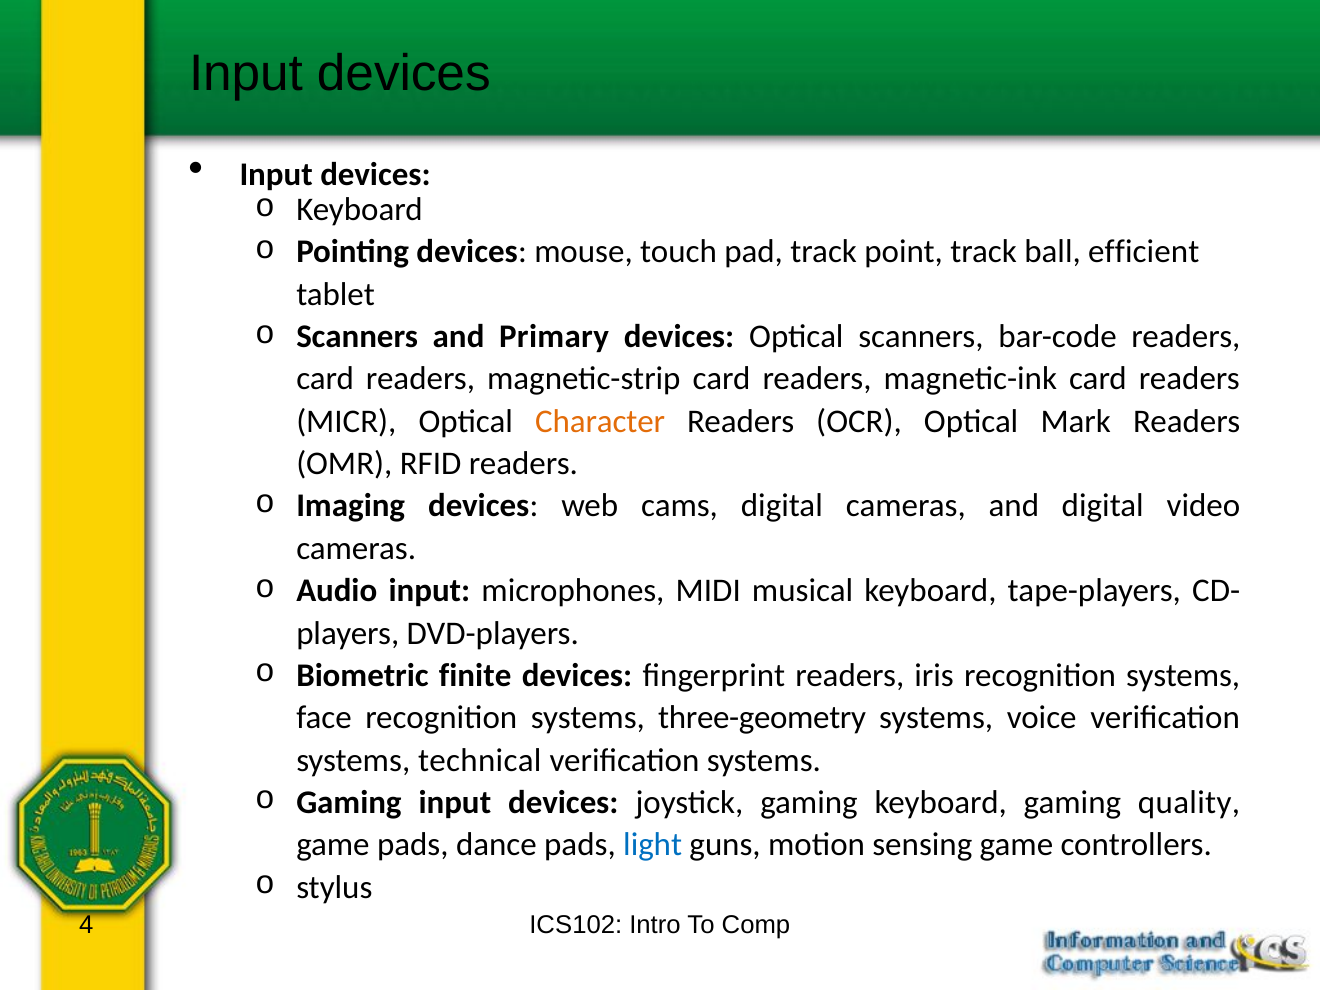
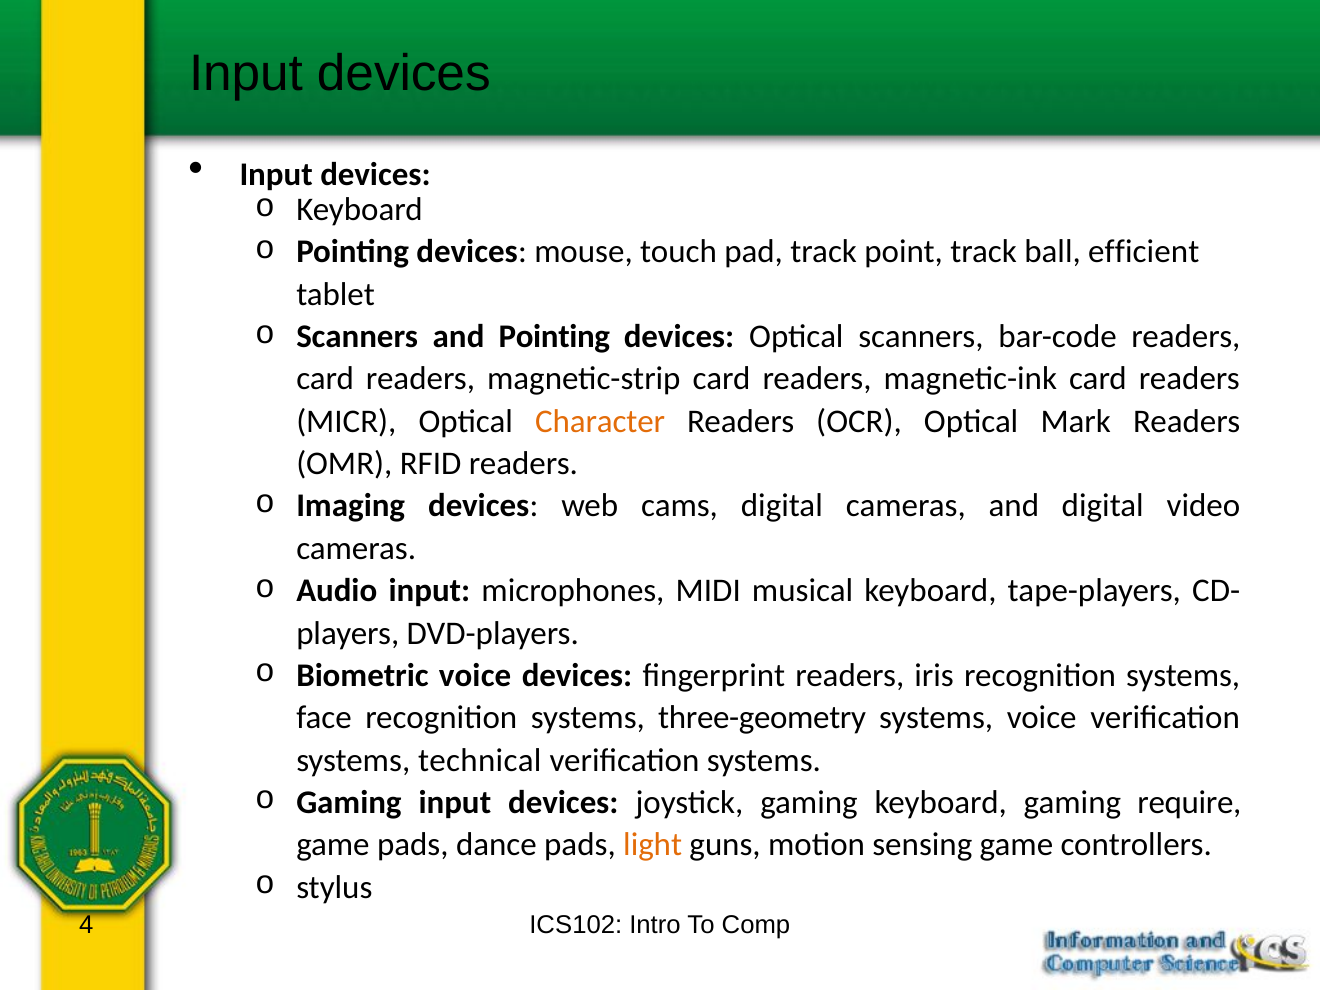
and Primary: Primary -> Pointing
Biometric finite: finite -> voice
quality: quality -> require
light colour: blue -> orange
